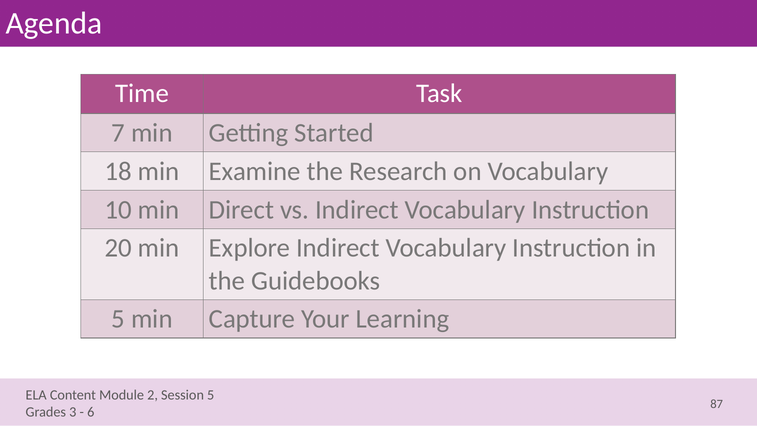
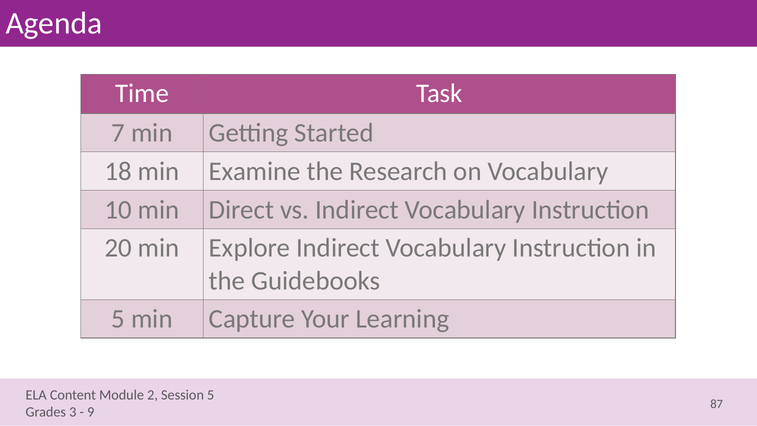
6: 6 -> 9
